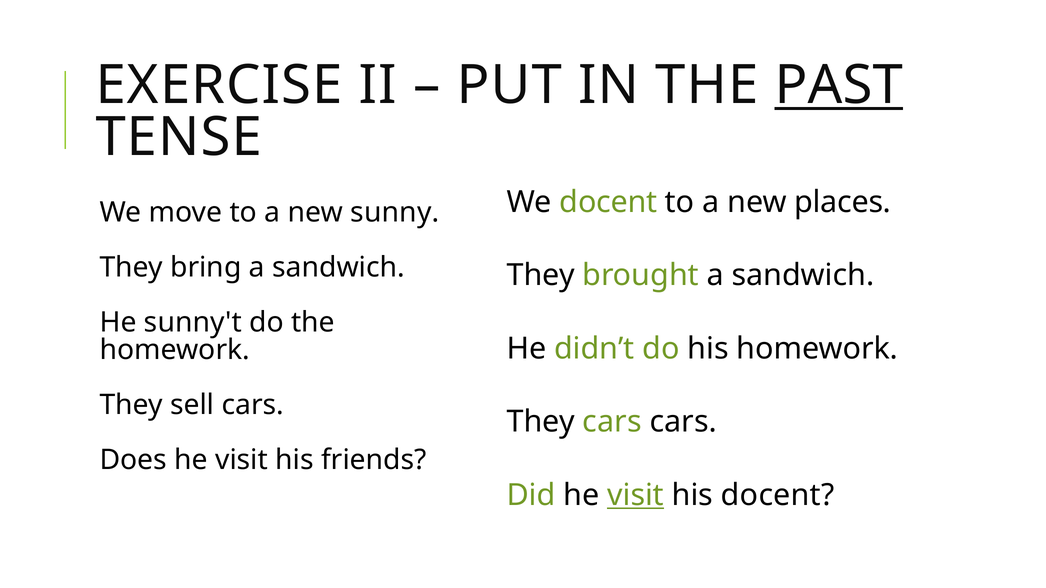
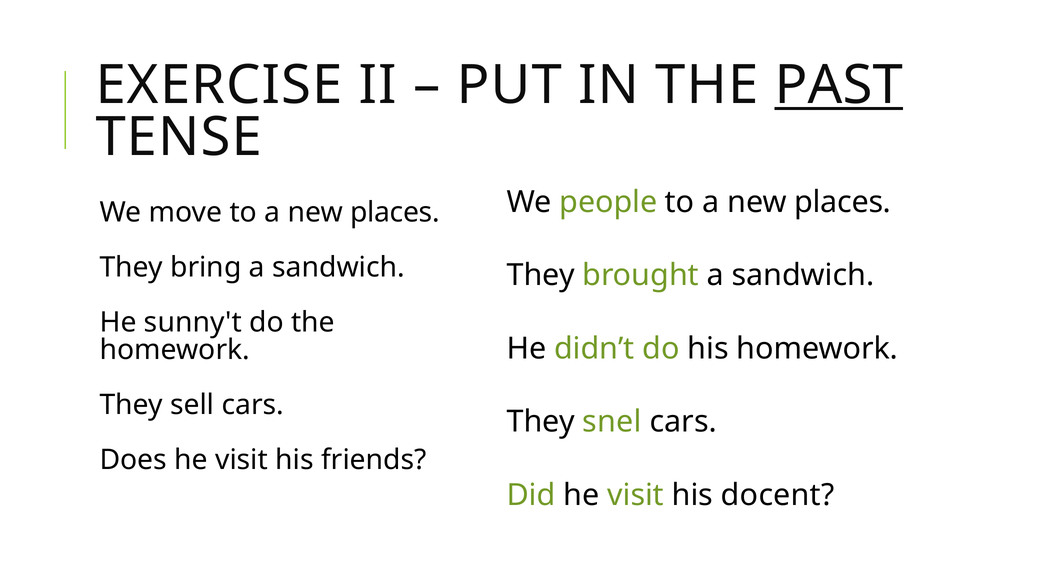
We docent: docent -> people
sunny at (395, 213): sunny -> places
They cars: cars -> snel
visit at (636, 495) underline: present -> none
